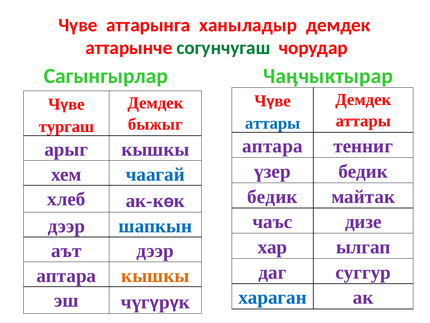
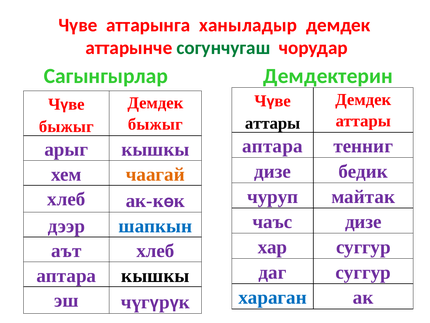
Чаӊчыктырар: Чаӊчыктырар -> Демдектерин
аттары at (273, 123) colour: blue -> black
тургаш at (66, 126): тургаш -> быжыг
үзер at (273, 171): үзер -> дизе
чаагай colour: blue -> orange
бедик at (272, 196): бедик -> чуруп
хар ылгап: ылгап -> суггур
аът дээр: дээр -> хлеб
кышкы at (155, 275) colour: orange -> black
